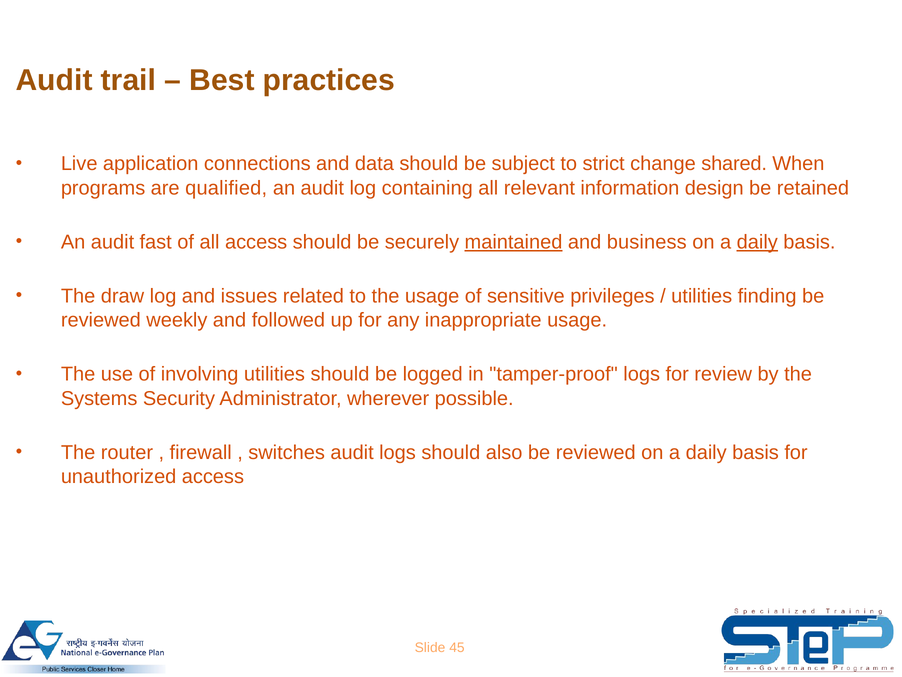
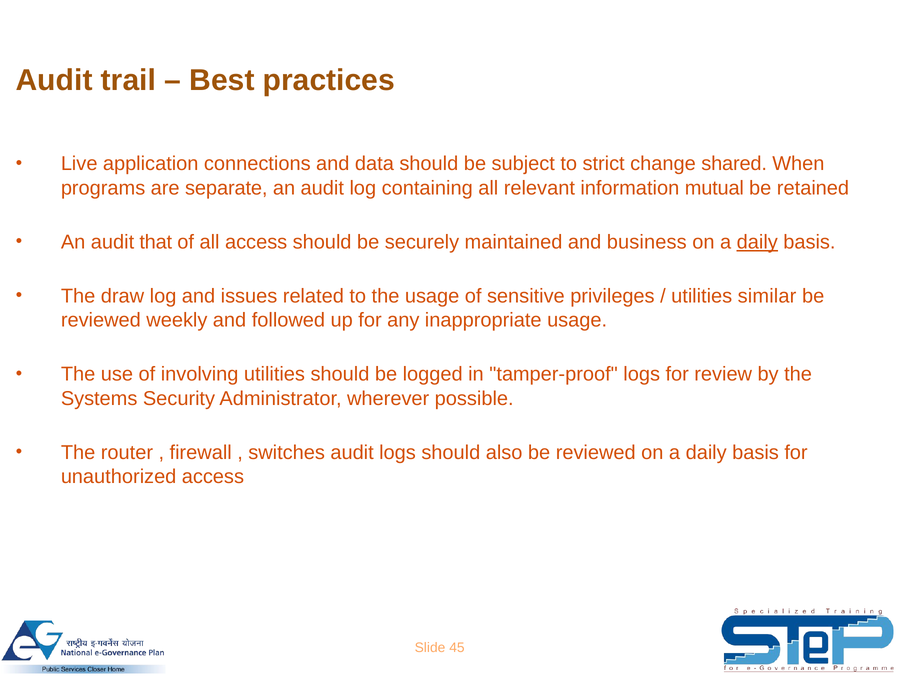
qualified: qualified -> separate
design: design -> mutual
fast: fast -> that
maintained underline: present -> none
finding: finding -> similar
